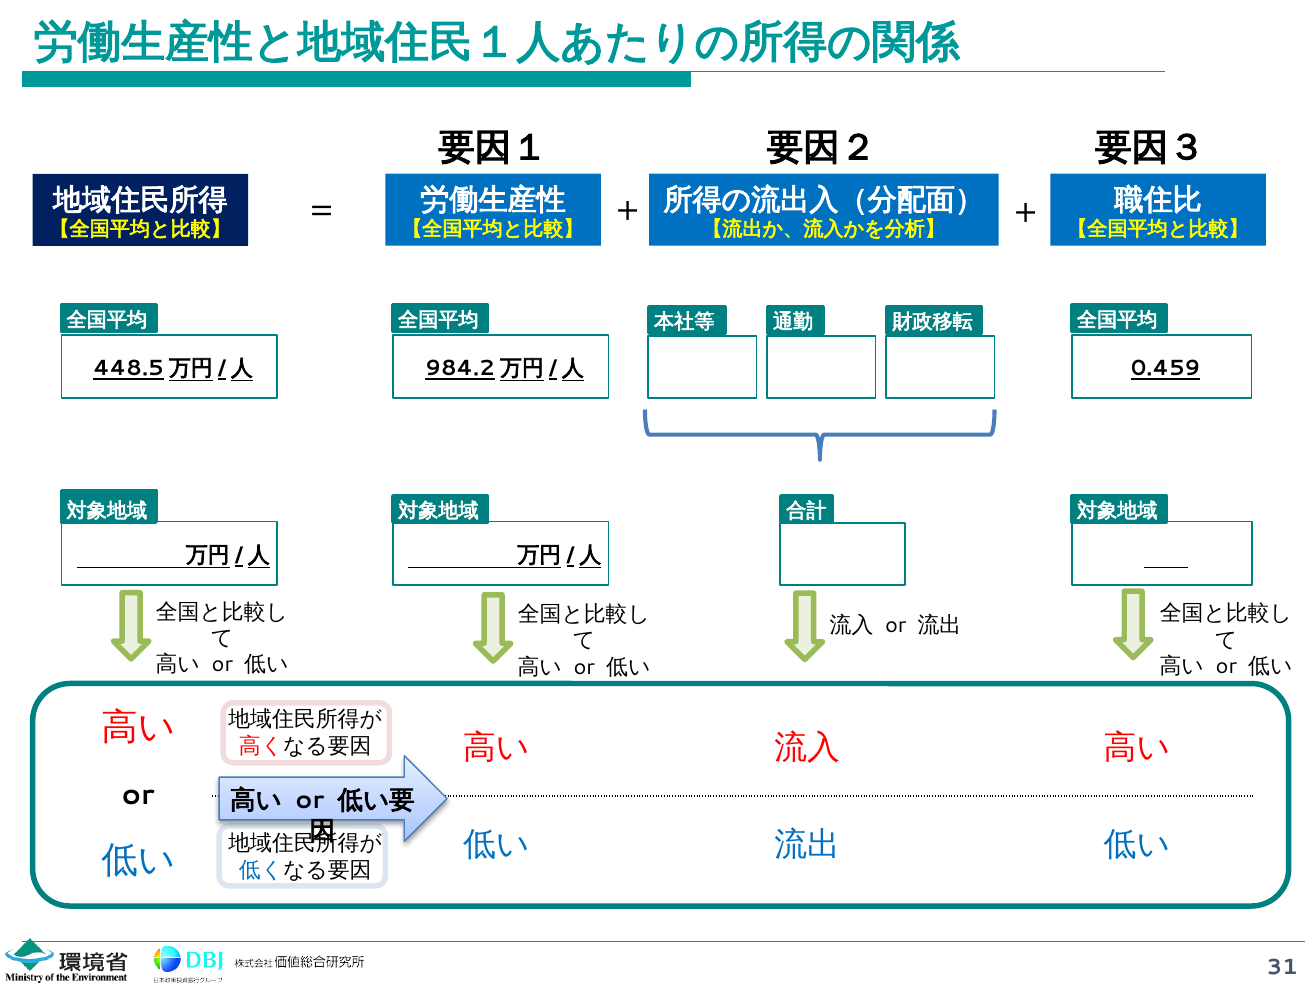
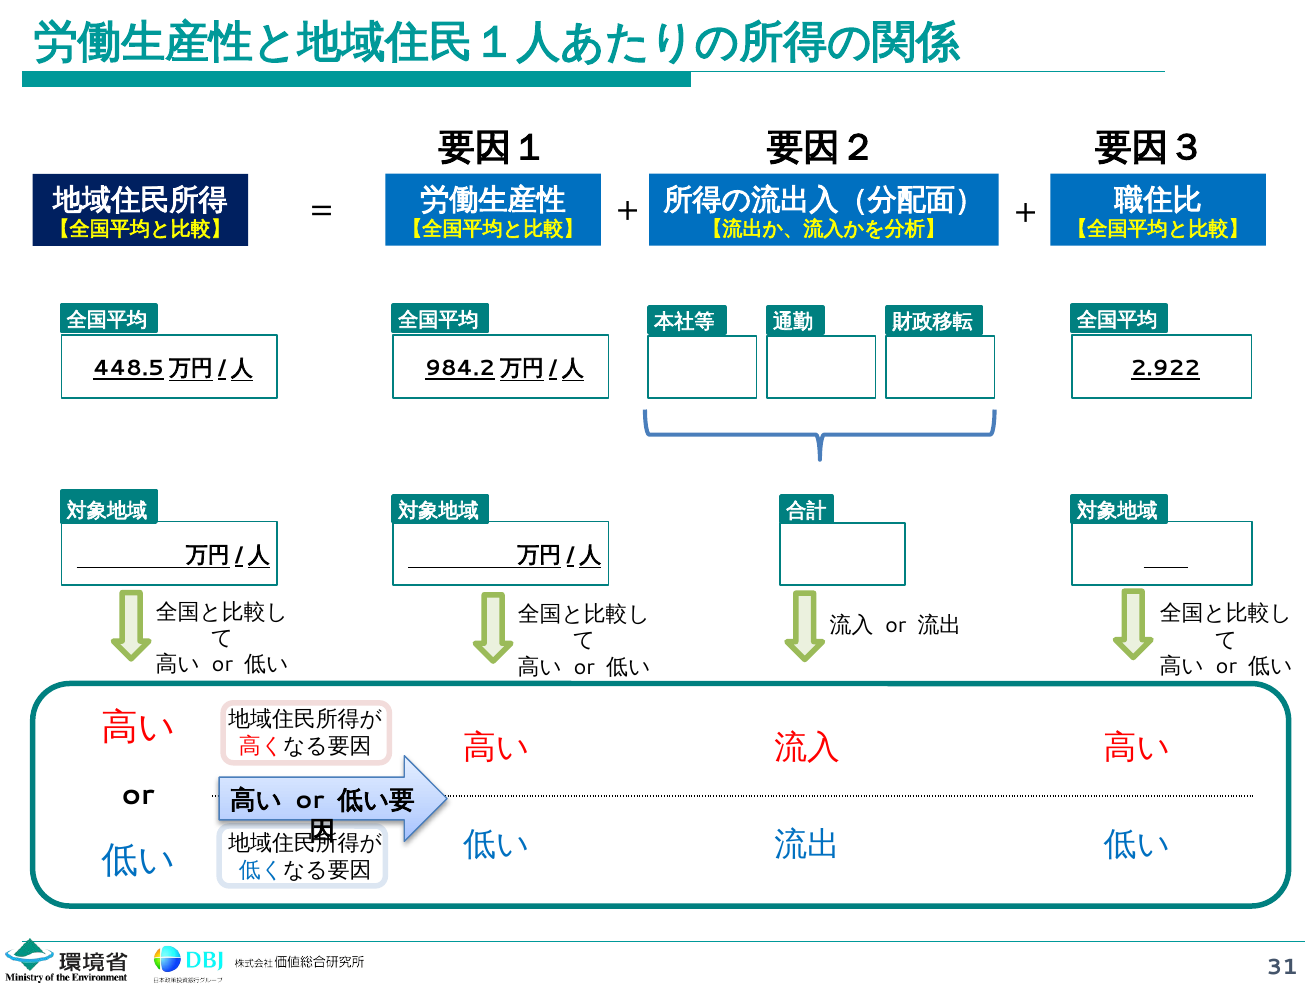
0.459: 0.459 -> 2.922
